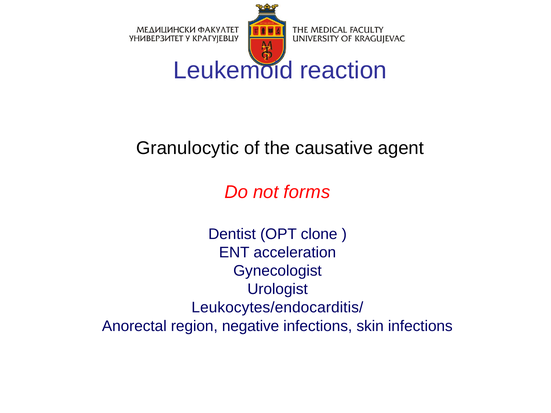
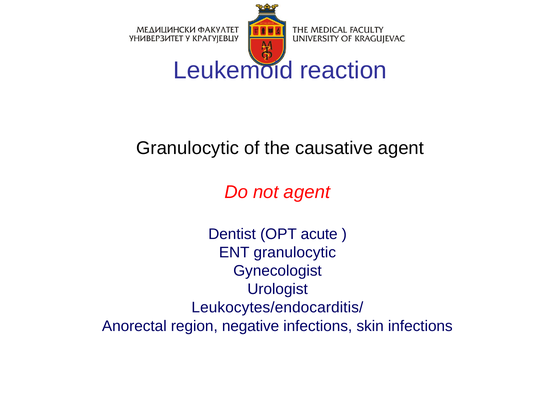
not forms: forms -> agent
clone: clone -> acute
ENT acceleration: acceleration -> granulocytic
